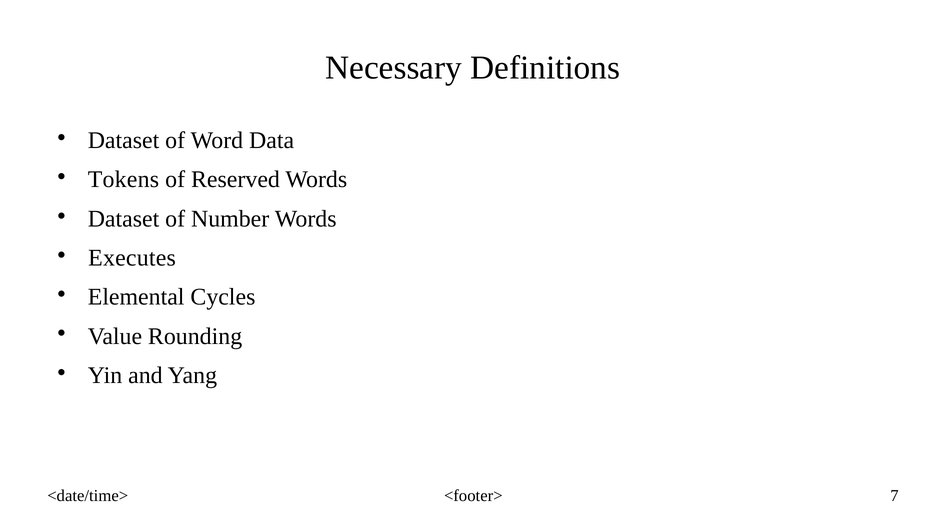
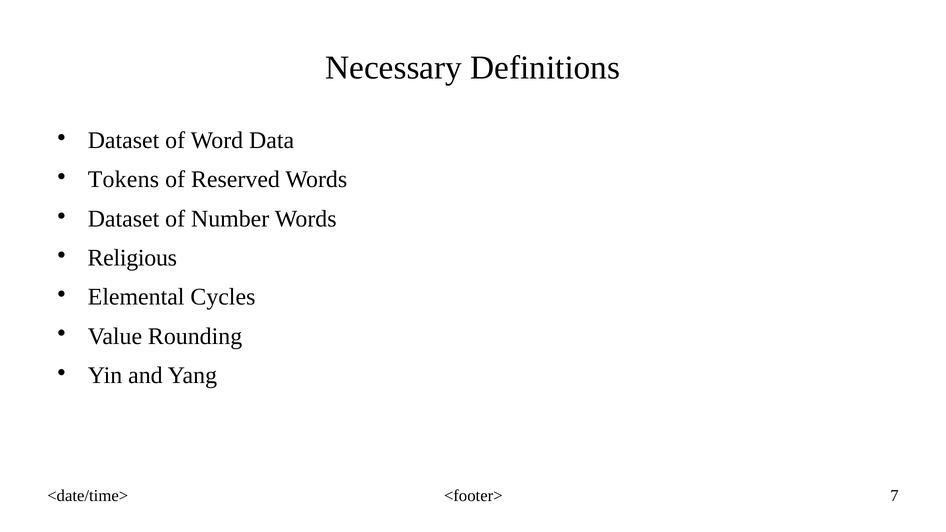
Executes: Executes -> Religious
